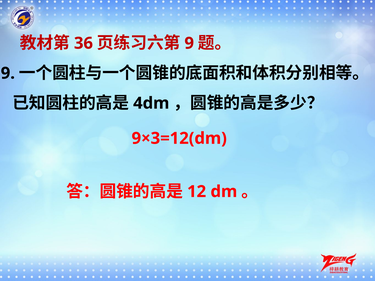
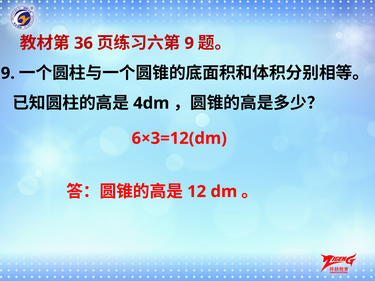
9×3=12(dm: 9×3=12(dm -> 6×3=12(dm
